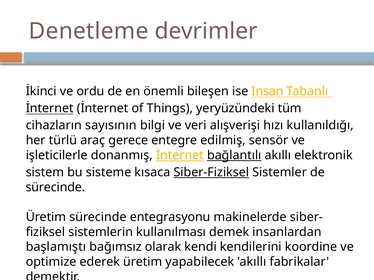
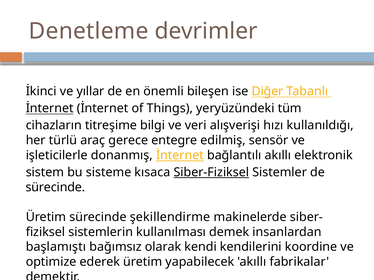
ordu: ordu -> yıllar
Insan: Insan -> Diğer
sayısının: sayısının -> titreşime
bağlantılı underline: present -> none
entegrasyonu: entegrasyonu -> şekillendirme
